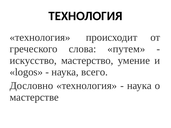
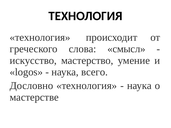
путем: путем -> смысл
